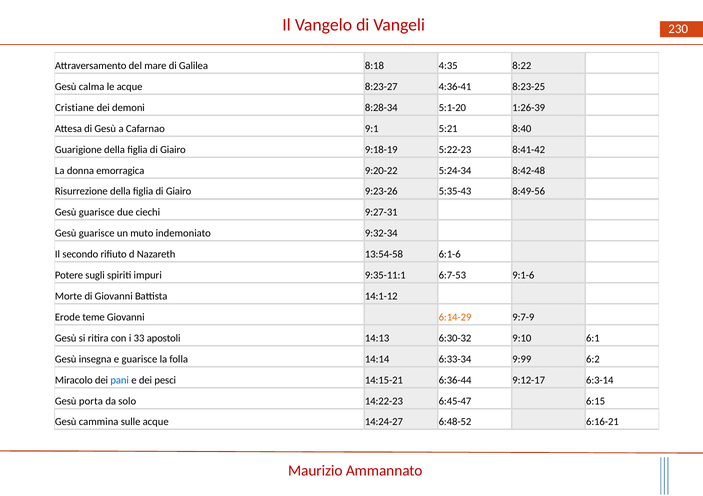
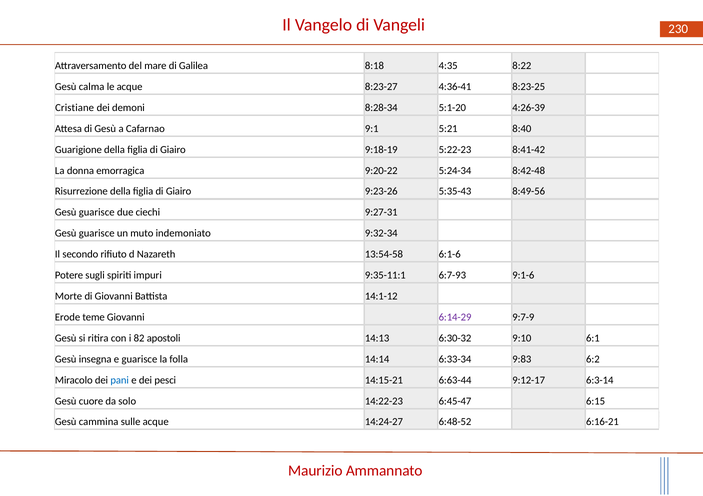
1:26-39: 1:26-39 -> 4:26-39
6:7-53: 6:7-53 -> 6:7-93
6:14-29 colour: orange -> purple
33: 33 -> 82
9:99: 9:99 -> 9:83
6:36-44: 6:36-44 -> 6:63-44
porta: porta -> cuore
